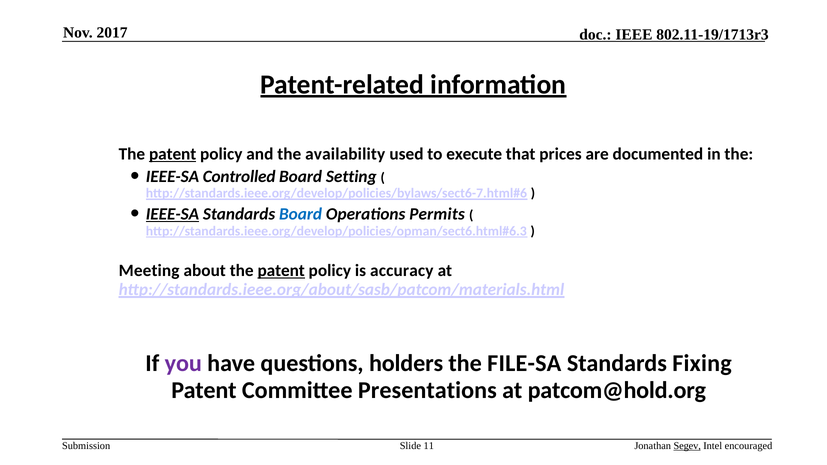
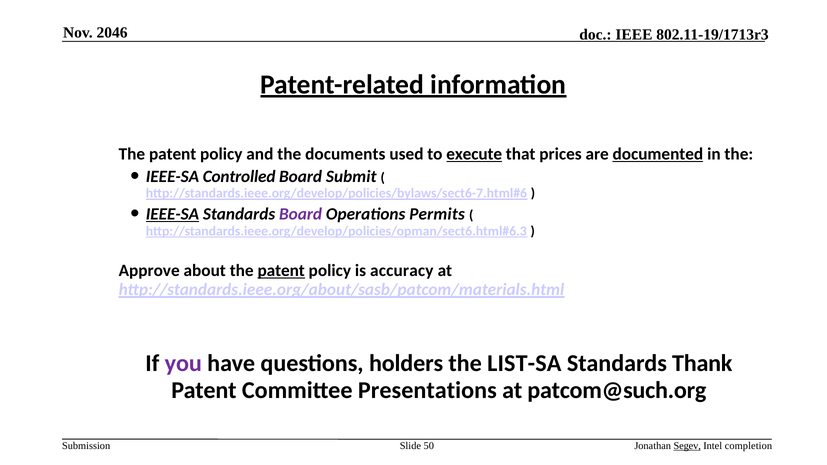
2017: 2017 -> 2046
patent at (173, 154) underline: present -> none
availability: availability -> documents
execute underline: none -> present
documented underline: none -> present
Setting: Setting -> Submit
Board at (301, 214) colour: blue -> purple
Meeting: Meeting -> Approve
FILE-SA: FILE-SA -> LIST-SA
Fixing: Fixing -> Thank
patcom@hold.org: patcom@hold.org -> patcom@such.org
11: 11 -> 50
encouraged: encouraged -> completion
